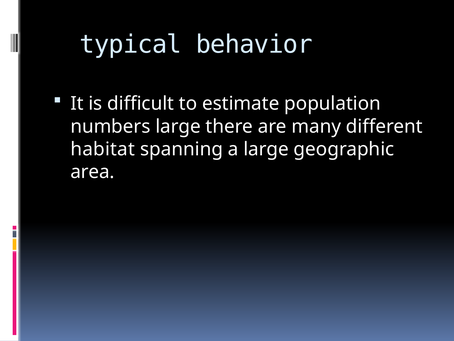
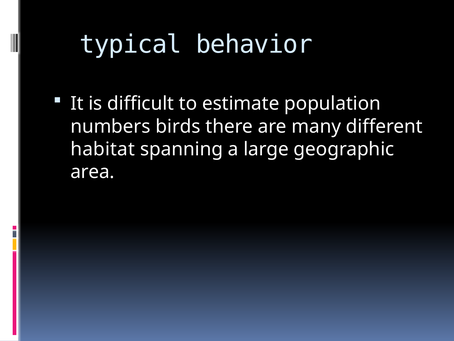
numbers large: large -> birds
